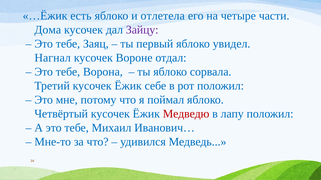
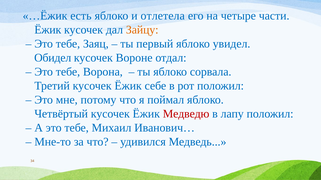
Дома at (48, 30): Дома -> Ёжик
Зайцу colour: purple -> orange
Нагнал: Нагнал -> Обидел
